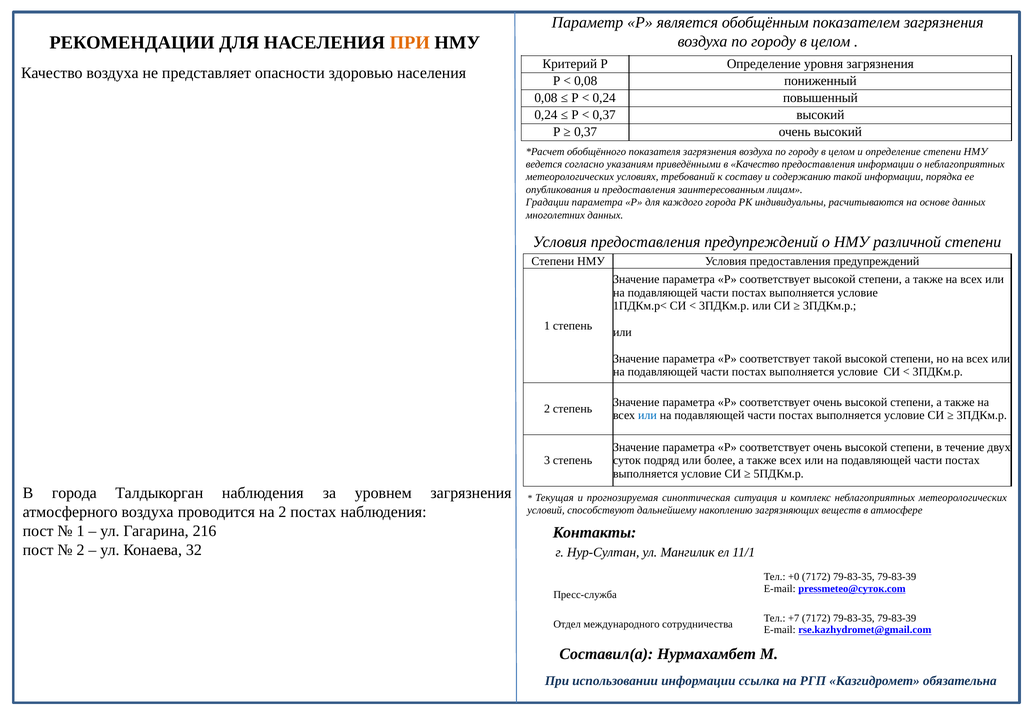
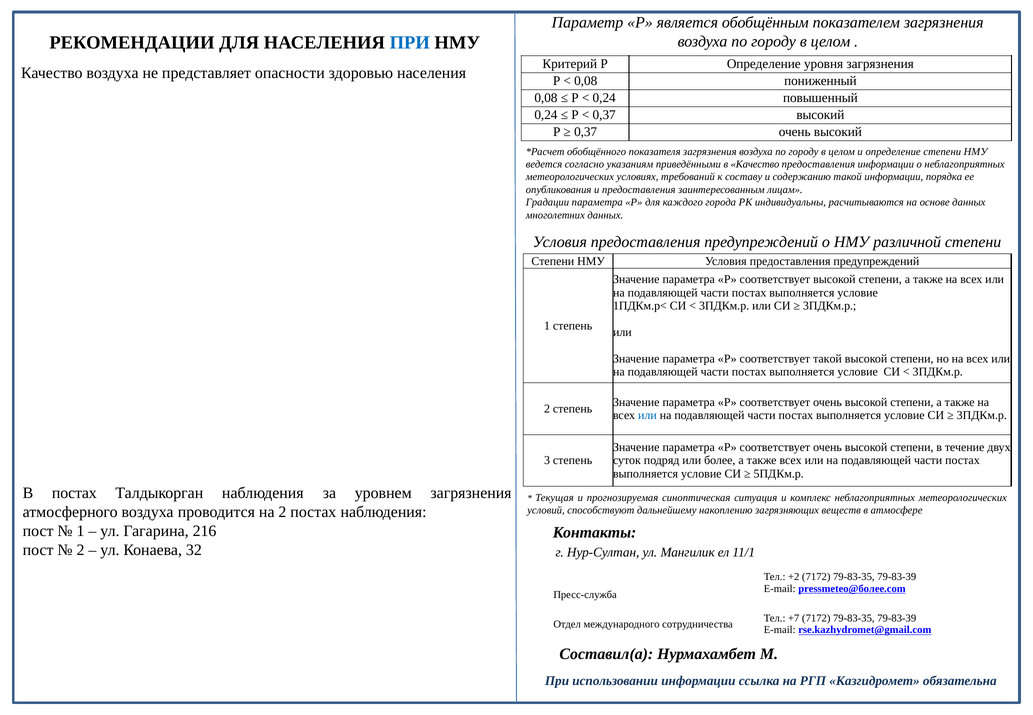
ПРИ at (410, 43) colour: orange -> blue
В города: города -> постах
+0: +0 -> +2
pressmeteo@суток.com: pressmeteo@суток.com -> pressmeteo@более.com
